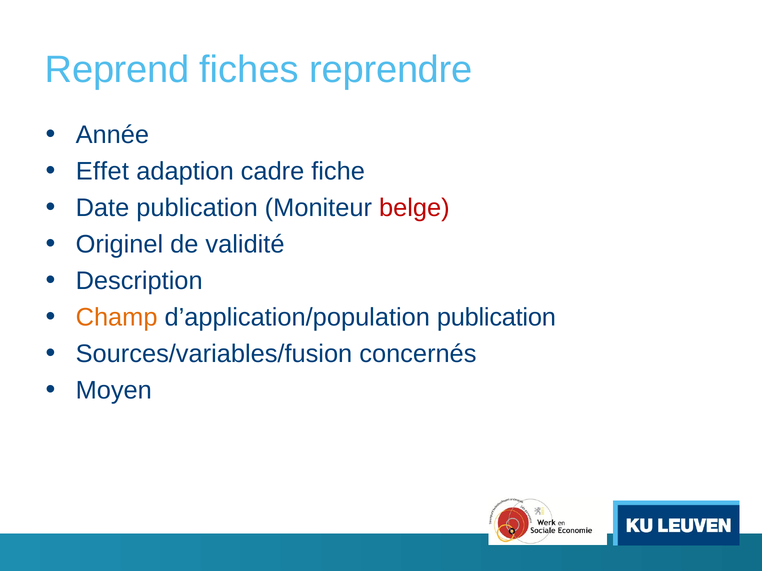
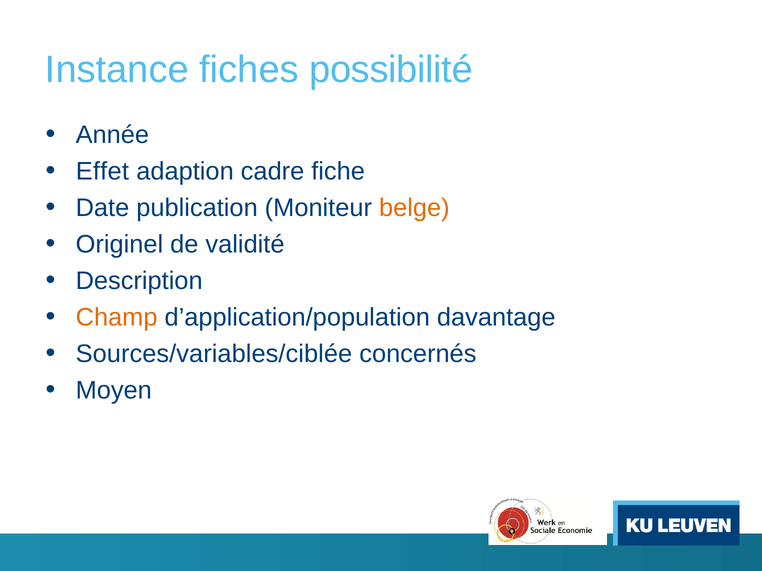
Reprend: Reprend -> Instance
reprendre: reprendre -> possibilité
belge colour: red -> orange
d’application/population publication: publication -> davantage
Sources/variables/fusion: Sources/variables/fusion -> Sources/variables/ciblée
